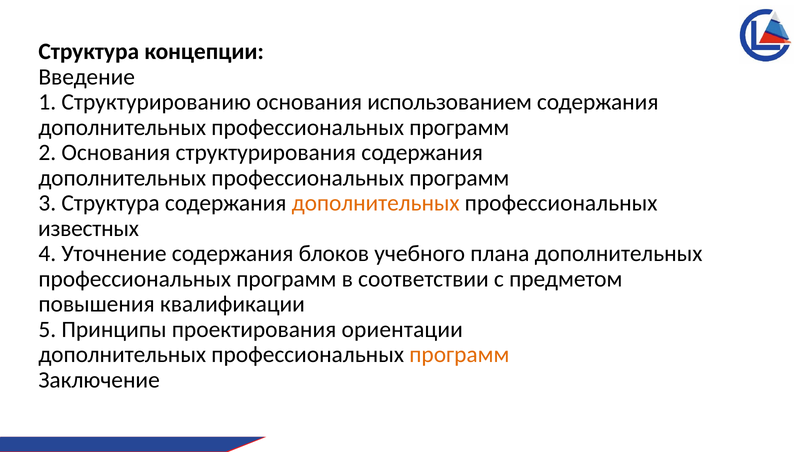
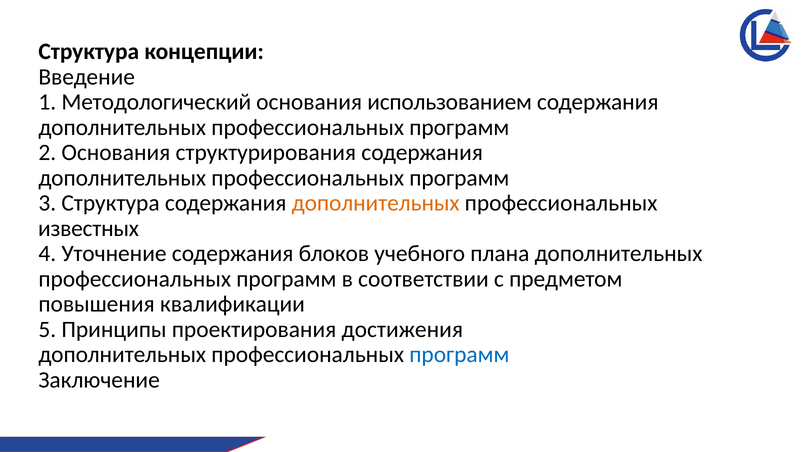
Структурированию: Структурированию -> Методологический
ориентации: ориентации -> достижения
программ at (459, 355) colour: orange -> blue
